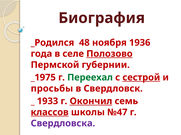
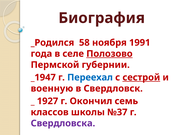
48: 48 -> 58
1936: 1936 -> 1991
_1975: _1975 -> _1947
Переехал colour: green -> blue
просьбы: просьбы -> военную
1933: 1933 -> 1927
Окончил underline: present -> none
классов underline: present -> none
№47: №47 -> №37
